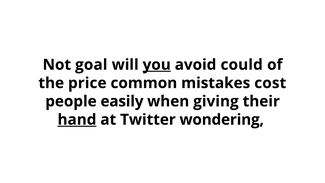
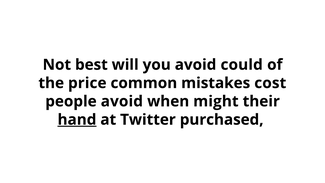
goal: goal -> best
you underline: present -> none
people easily: easily -> avoid
giving: giving -> might
wondering: wondering -> purchased
